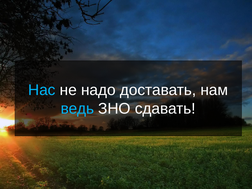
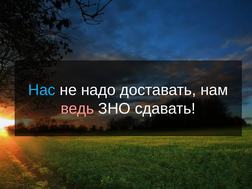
ведь colour: light blue -> pink
